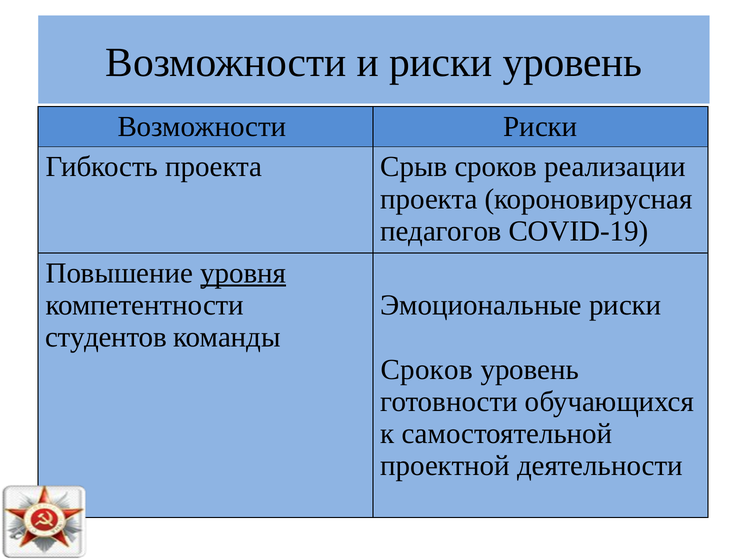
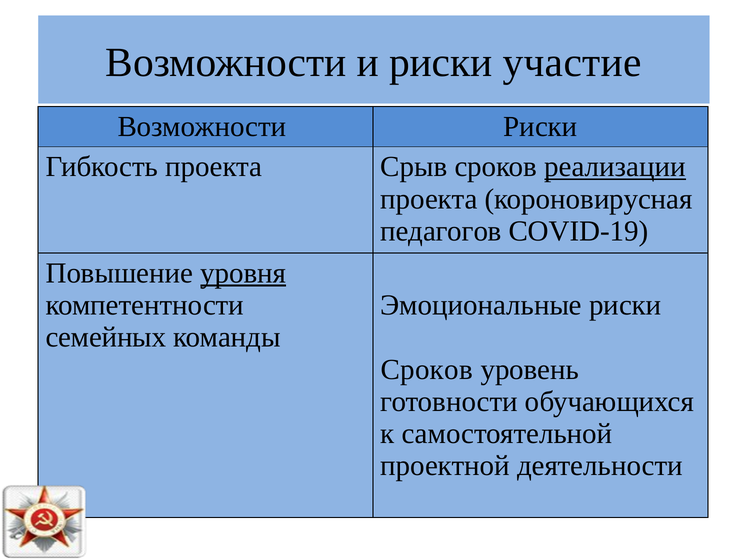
риски уровень: уровень -> участие
реализации underline: none -> present
студентов: студентов -> семейных
